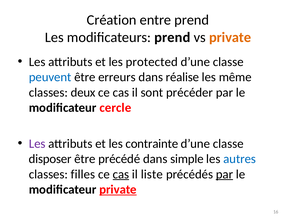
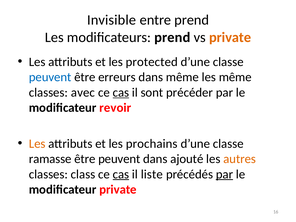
Création: Création -> Invisible
dans réalise: réalise -> même
deux: deux -> avec
cas at (121, 92) underline: none -> present
cercle: cercle -> revoir
Les at (37, 144) colour: purple -> orange
contrainte: contrainte -> prochains
disposer: disposer -> ramasse
être précédé: précédé -> peuvent
simple: simple -> ajouté
autres colour: blue -> orange
filles: filles -> class
private at (118, 189) underline: present -> none
